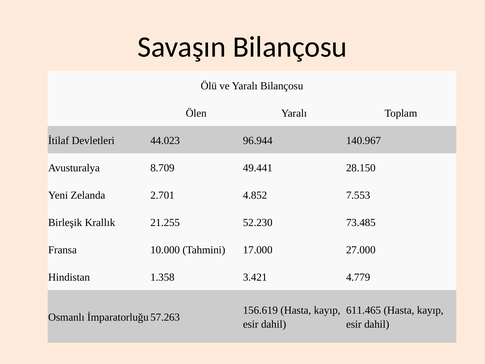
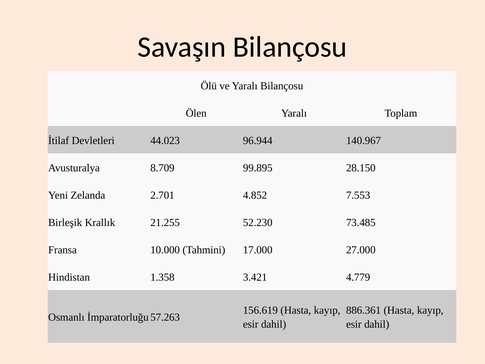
49.441: 49.441 -> 99.895
611.465: 611.465 -> 886.361
